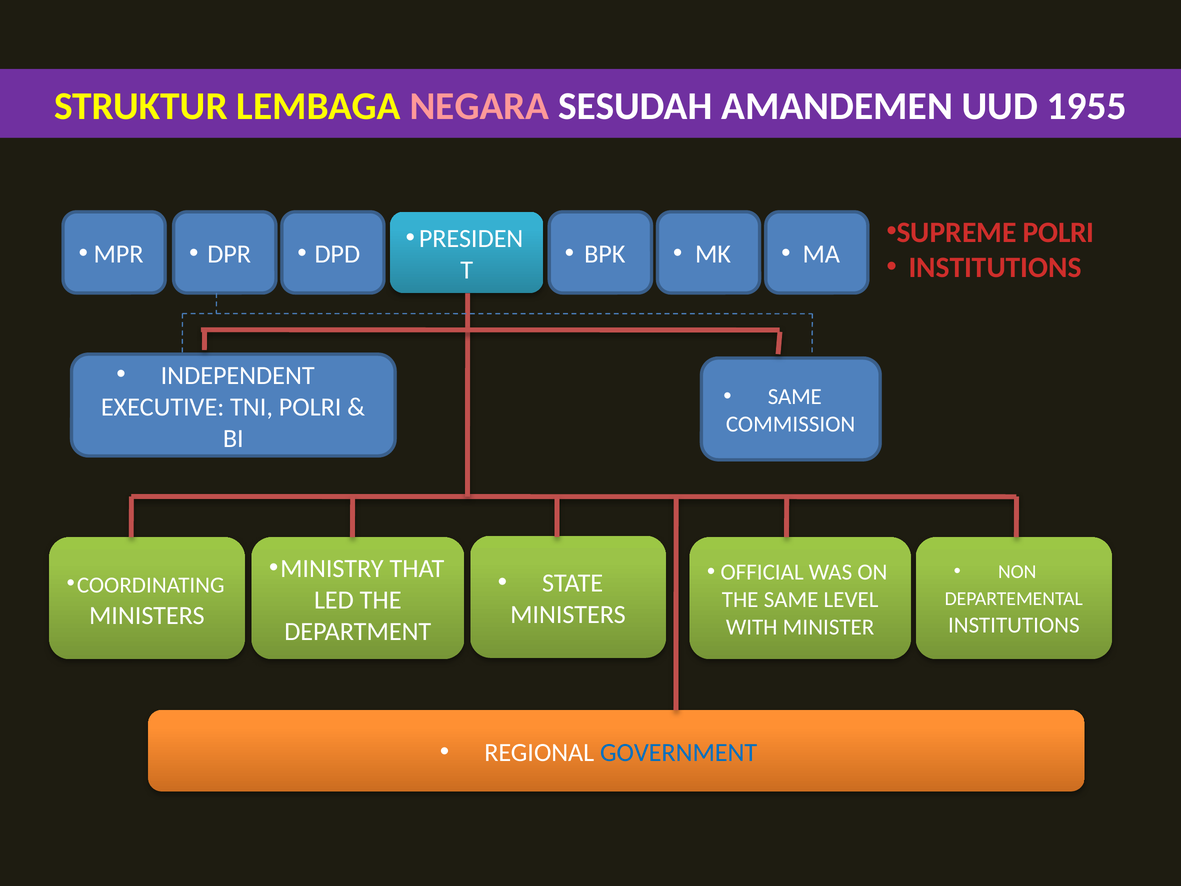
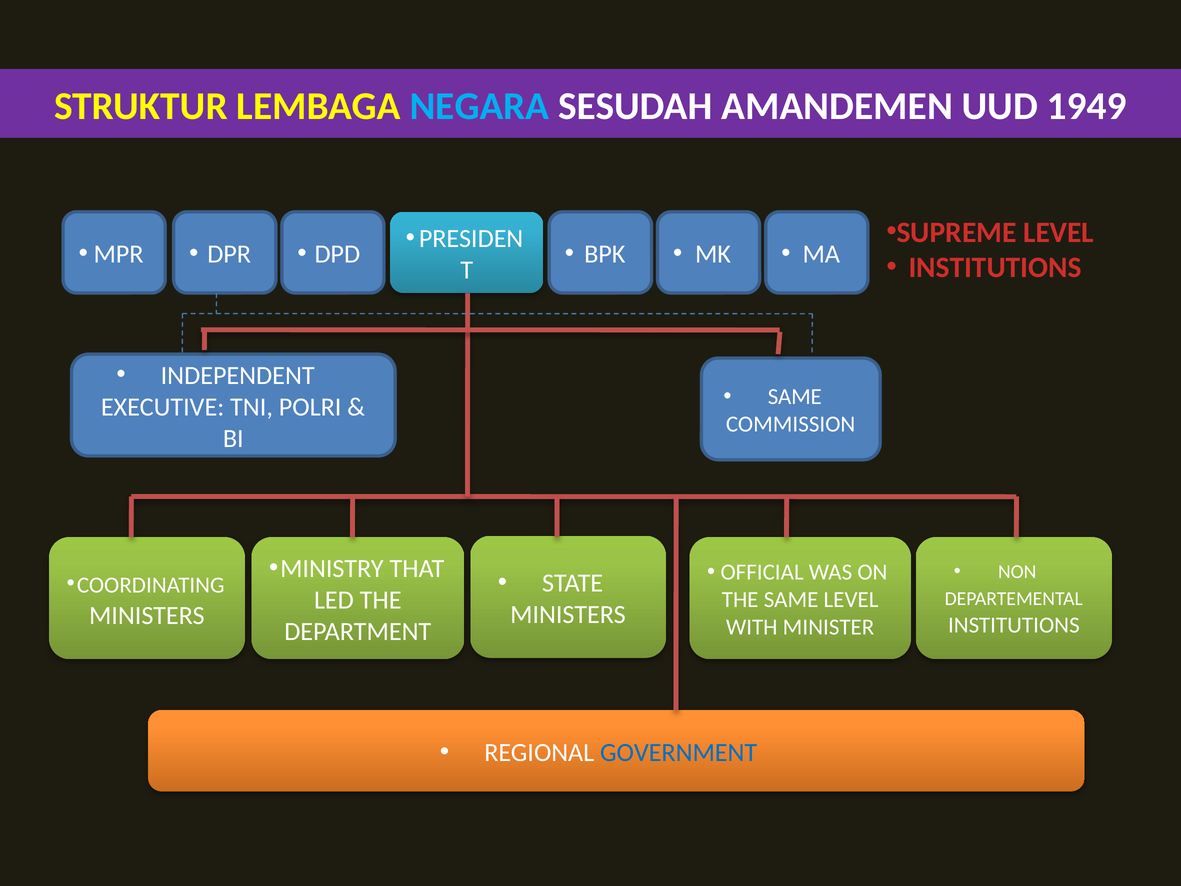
NEGARA colour: pink -> light blue
1955: 1955 -> 1949
SUPREME POLRI: POLRI -> LEVEL
